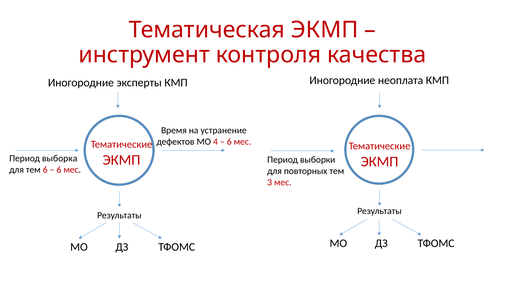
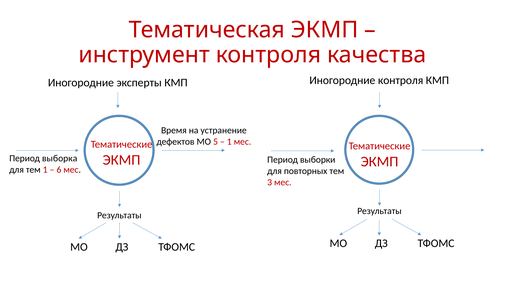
Иногородние неоплата: неоплата -> контроля
4: 4 -> 5
6 at (229, 142): 6 -> 1
тем 6: 6 -> 1
